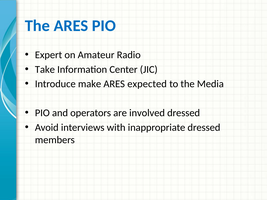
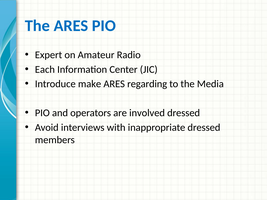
Take: Take -> Each
expected: expected -> regarding
